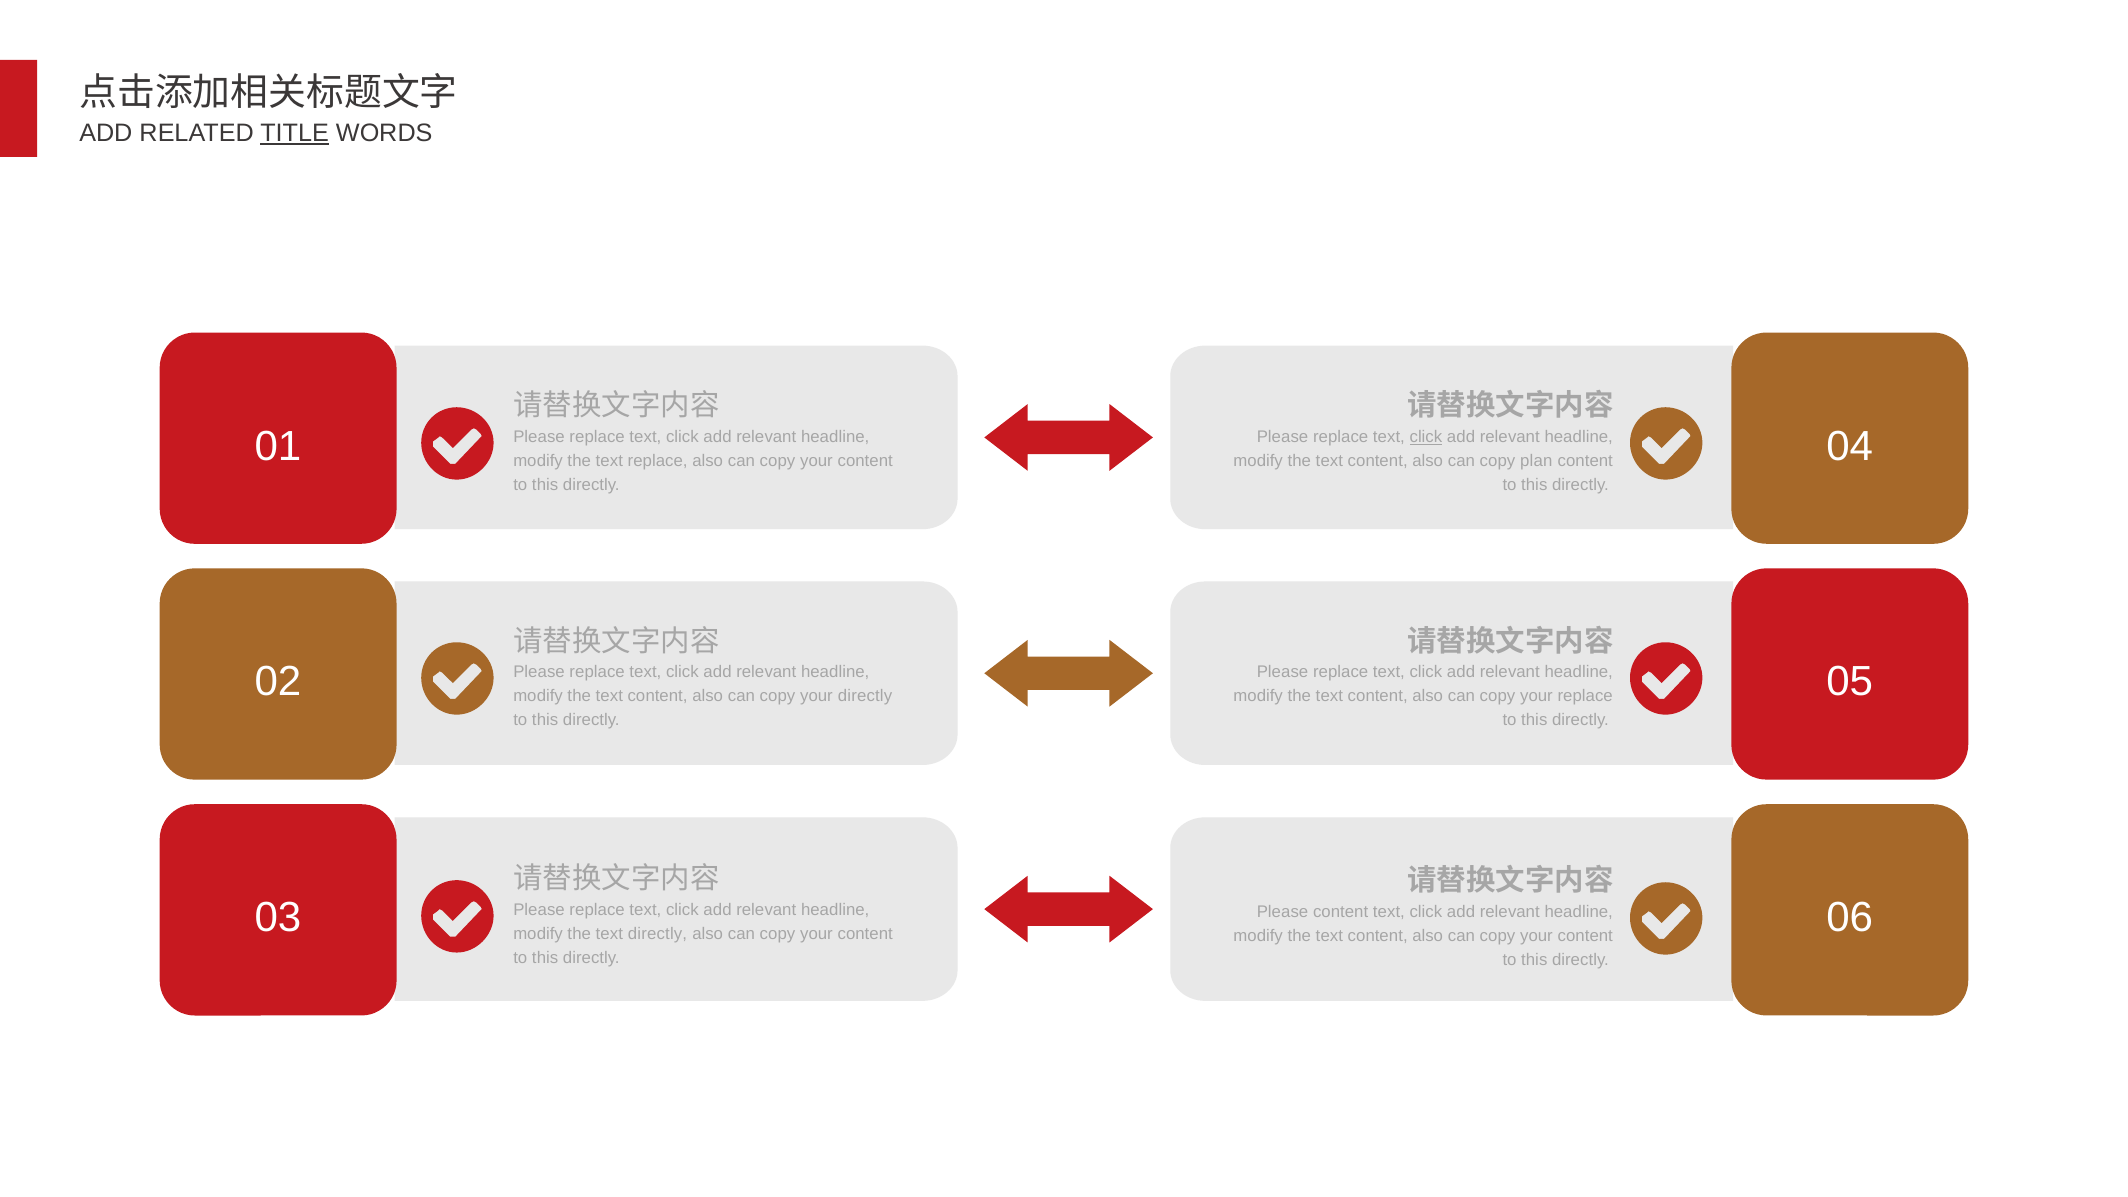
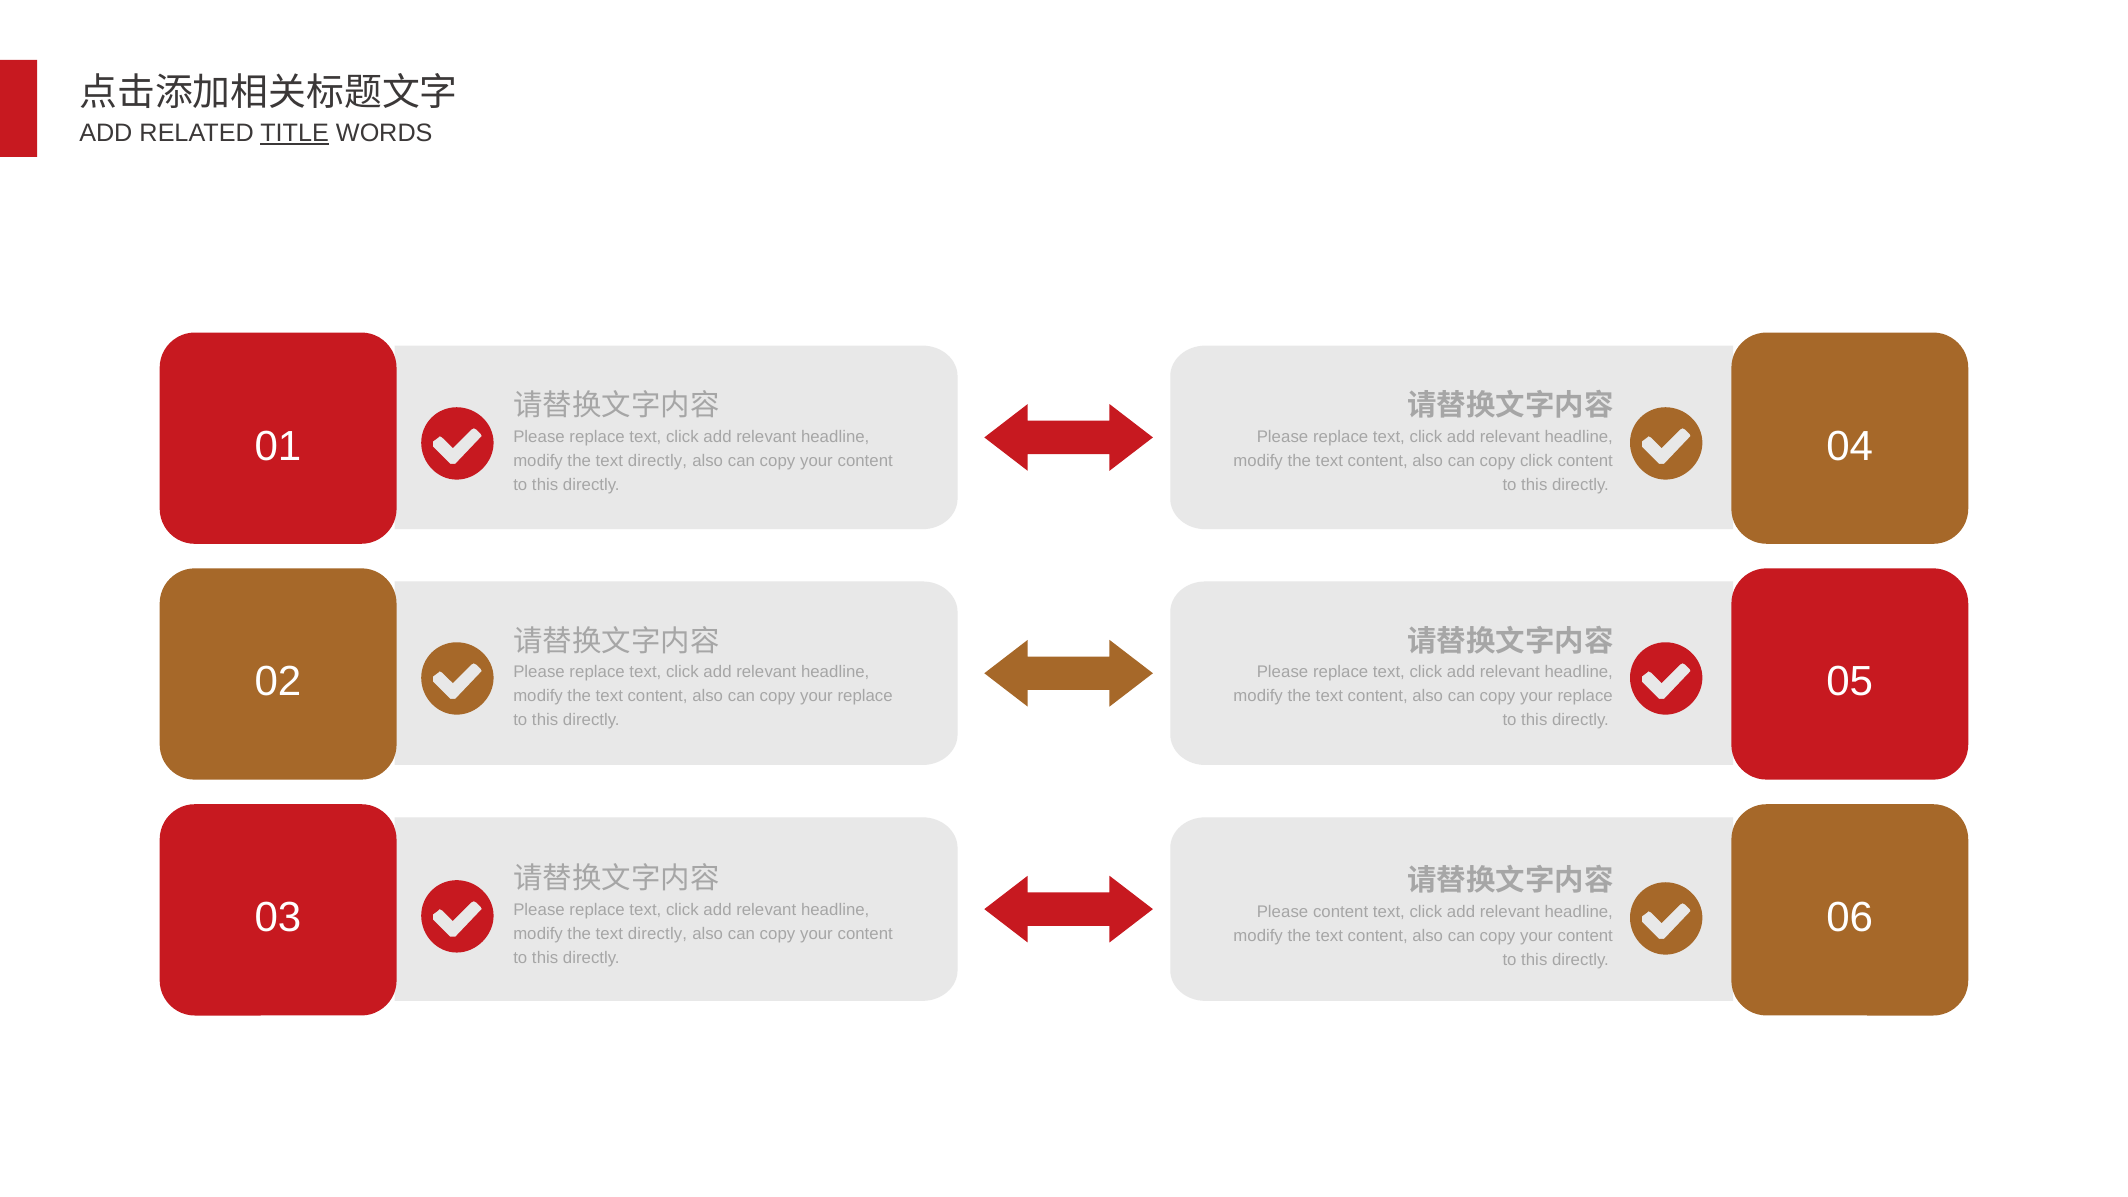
click at (1426, 437) underline: present -> none
replace at (658, 461): replace -> directly
copy plan: plan -> click
directly at (865, 696): directly -> replace
